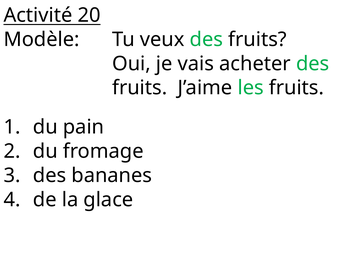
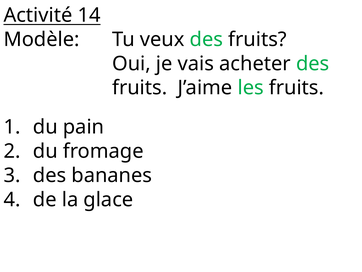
20: 20 -> 14
